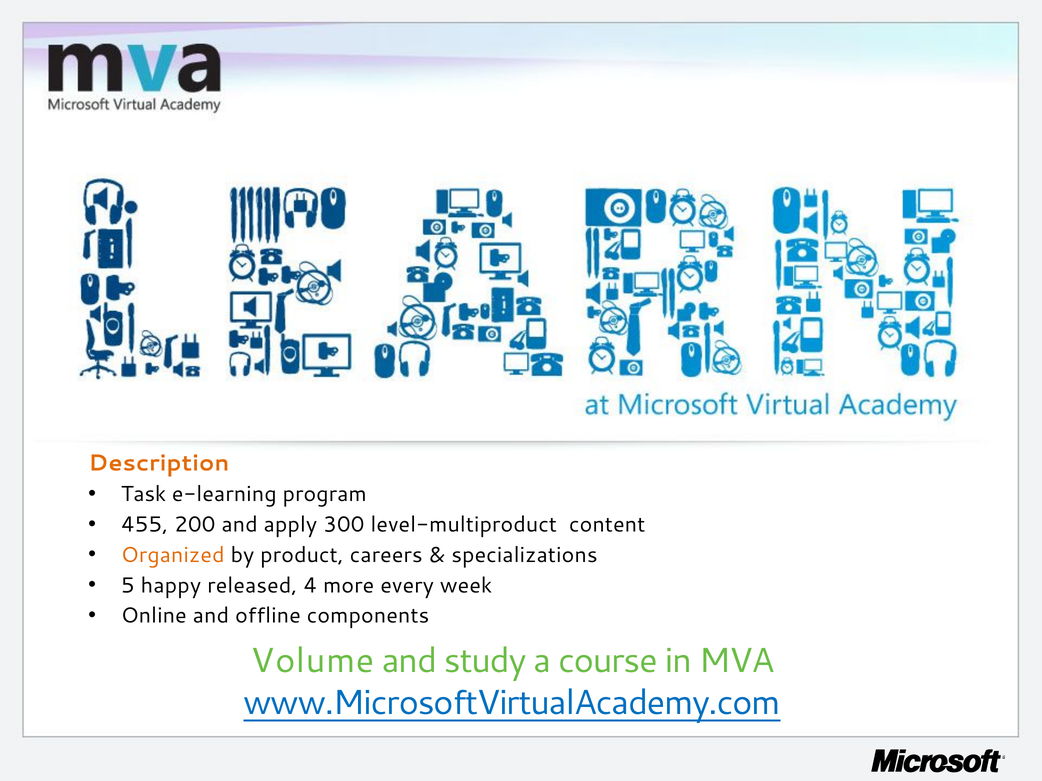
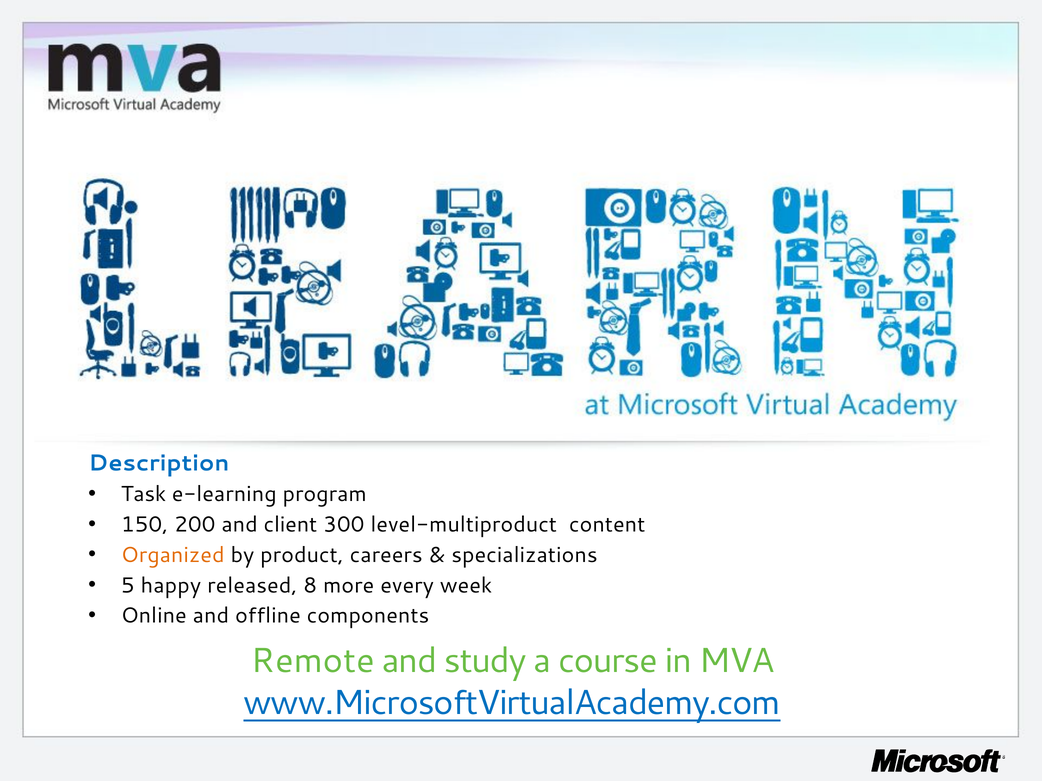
Description colour: orange -> blue
455: 455 -> 150
apply: apply -> client
4: 4 -> 8
Volume: Volume -> Remote
